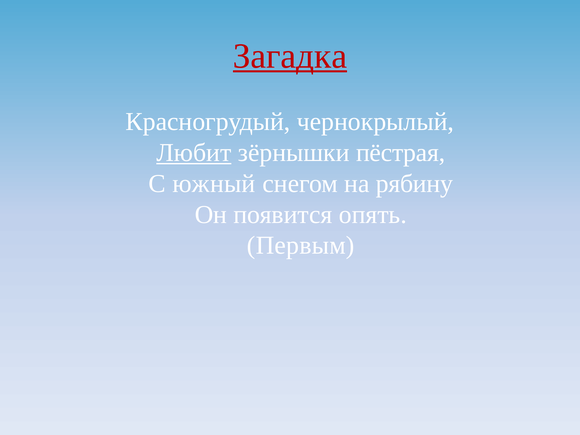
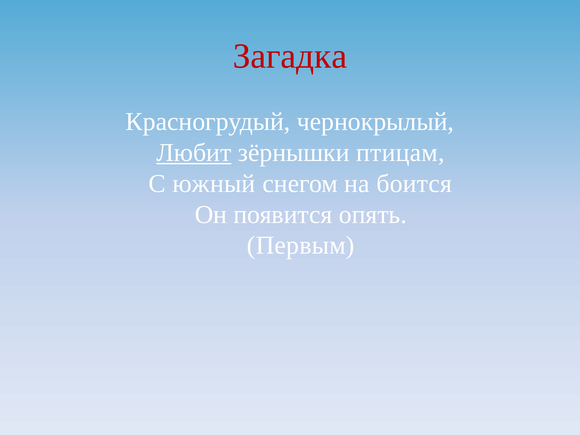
Загадка underline: present -> none
пёстрая: пёстрая -> птицам
рябину: рябину -> боится
